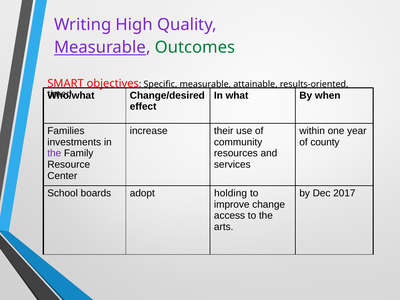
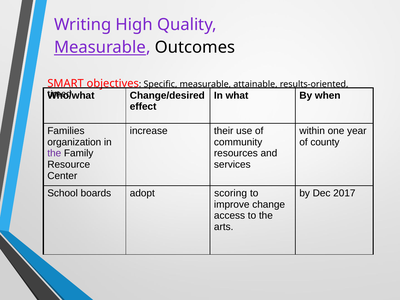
Outcomes colour: green -> black
investments: investments -> organization
holding: holding -> scoring
